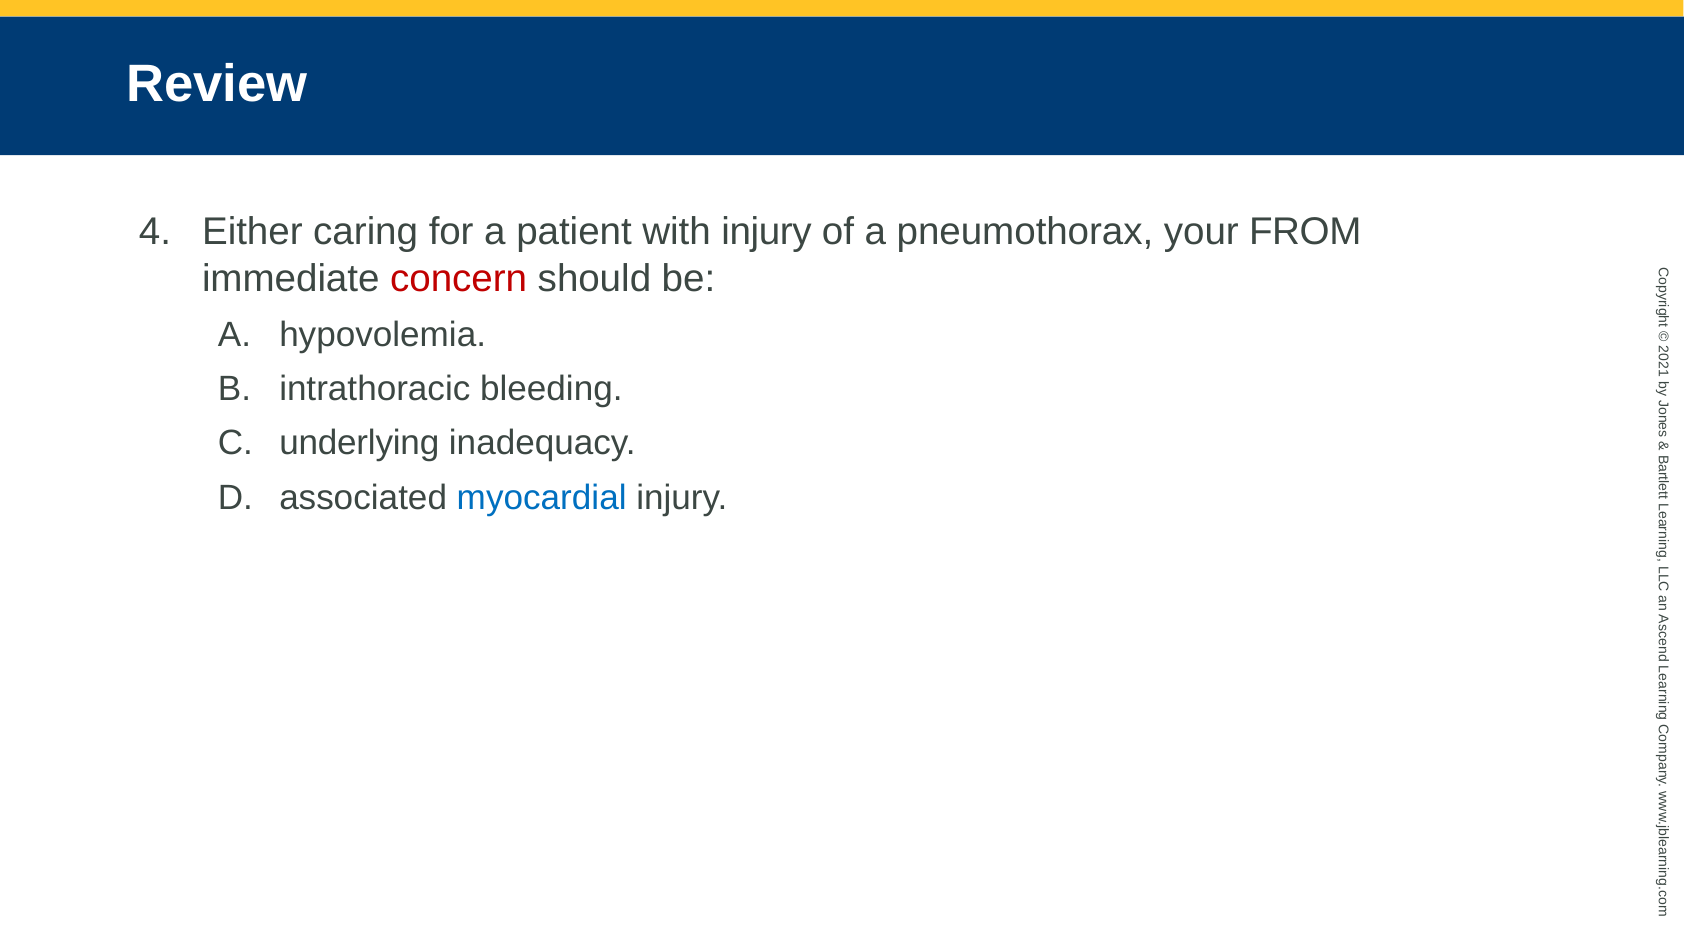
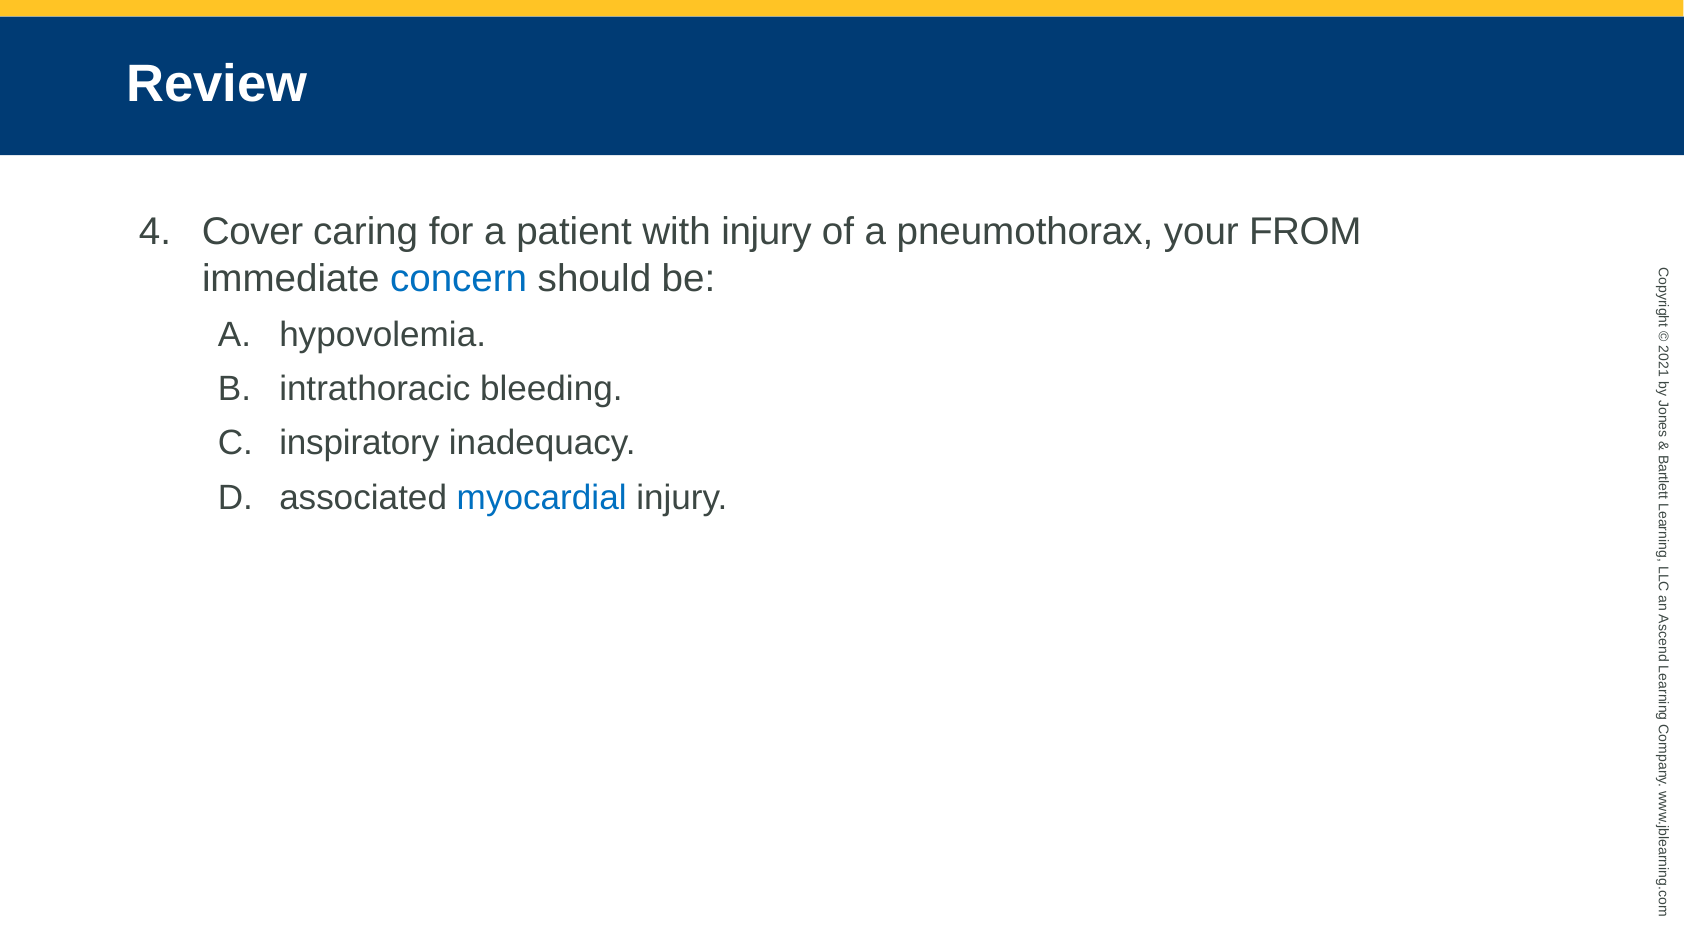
Either: Either -> Cover
concern colour: red -> blue
underlying: underlying -> inspiratory
